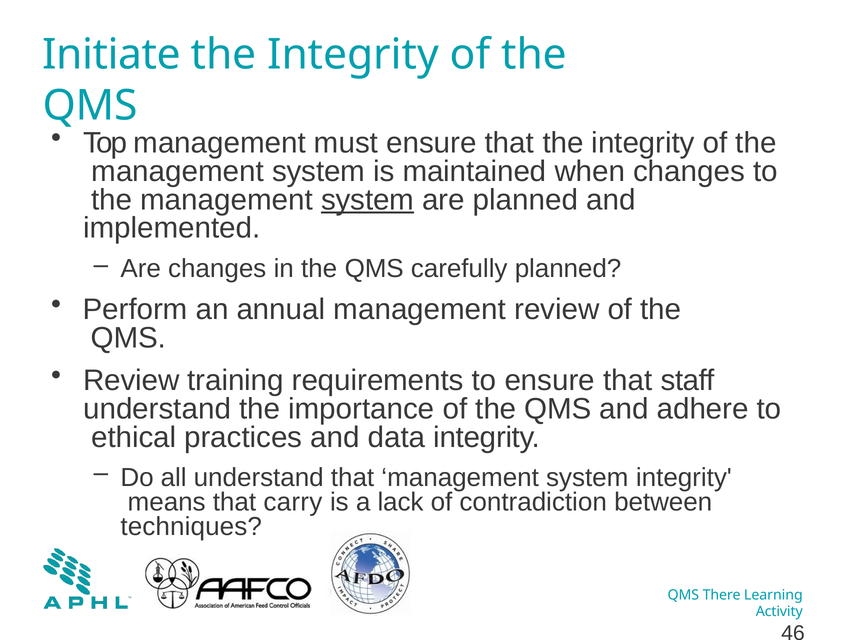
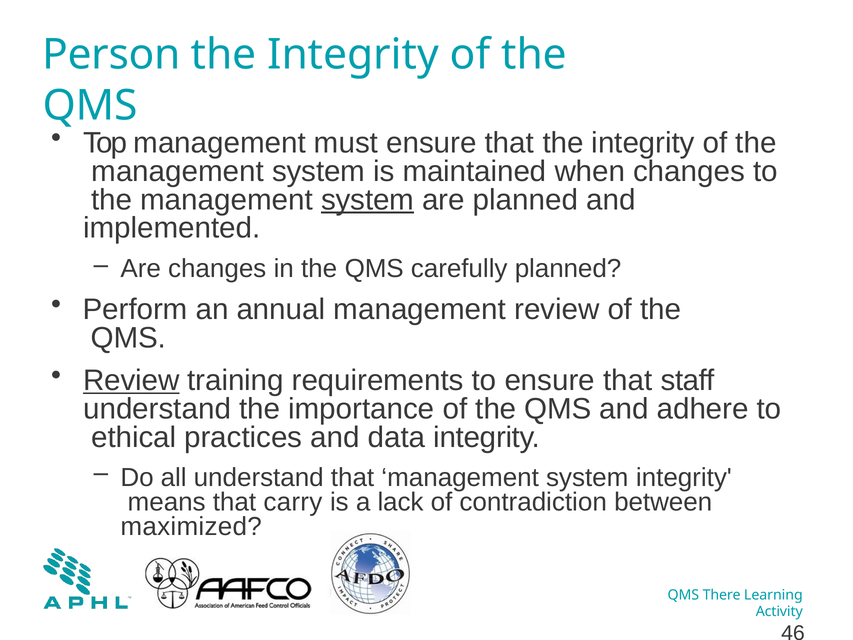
Initiate: Initiate -> Person
Review at (131, 380) underline: none -> present
techniques: techniques -> maximized
